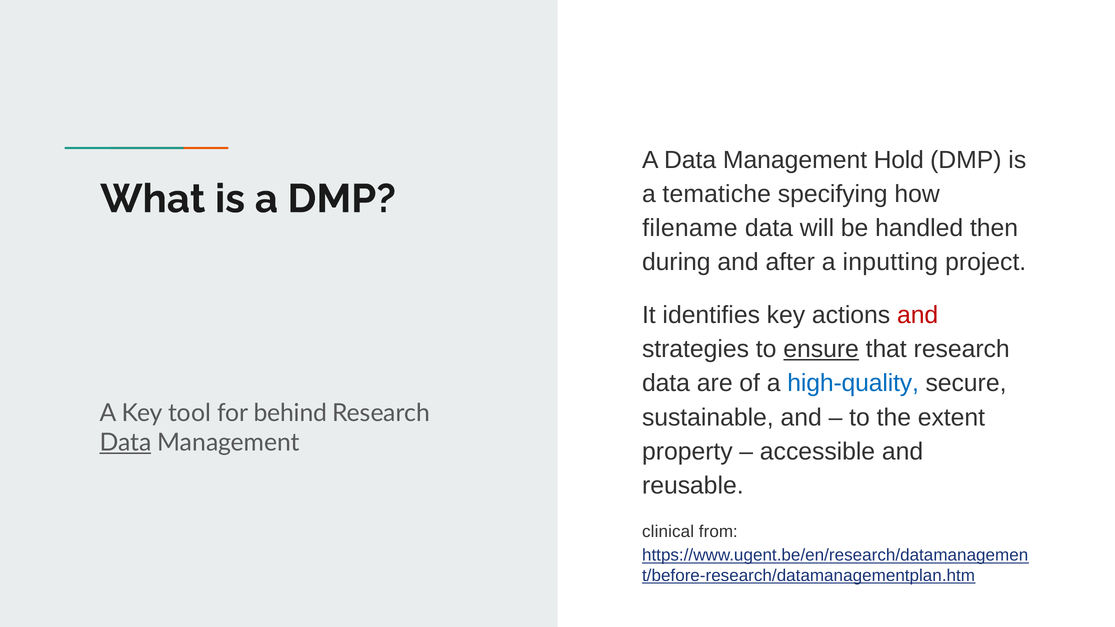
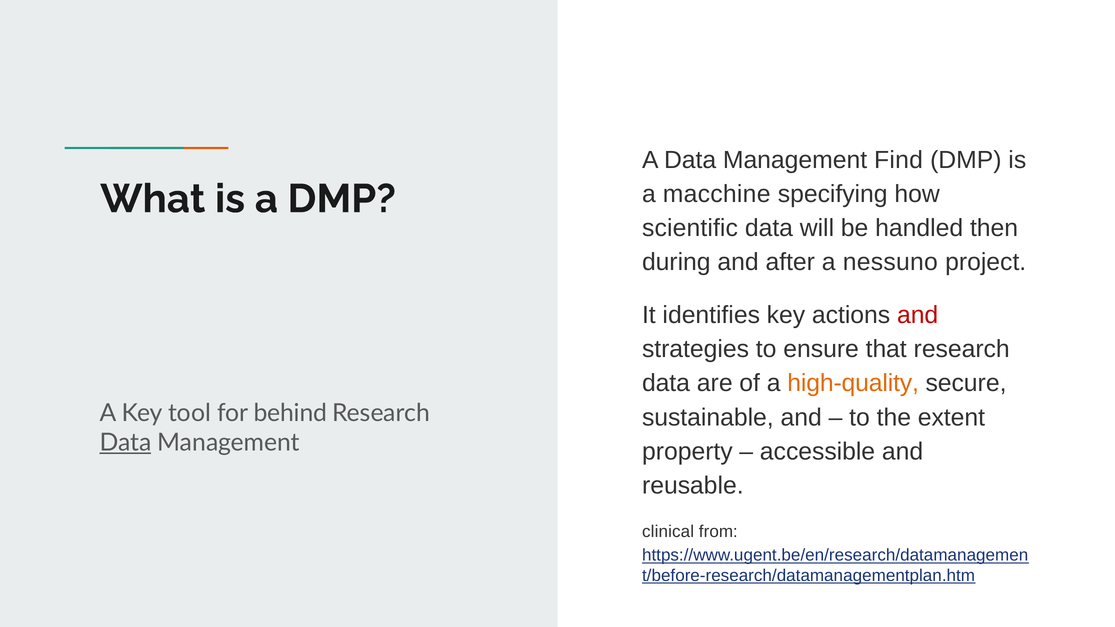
Hold: Hold -> Find
tematiche: tematiche -> macchine
filename: filename -> scientific
inputting: inputting -> nessuno
ensure underline: present -> none
high-quality colour: blue -> orange
